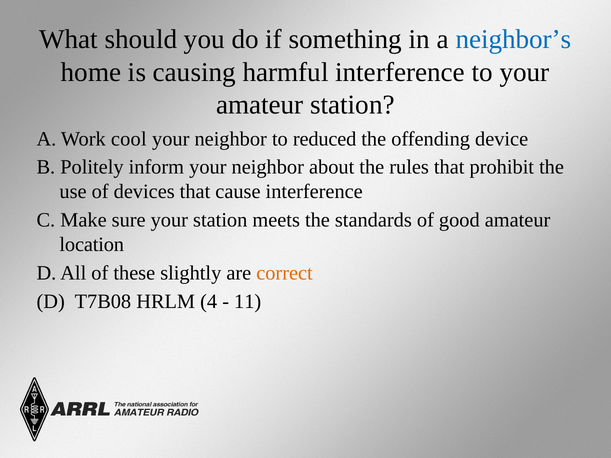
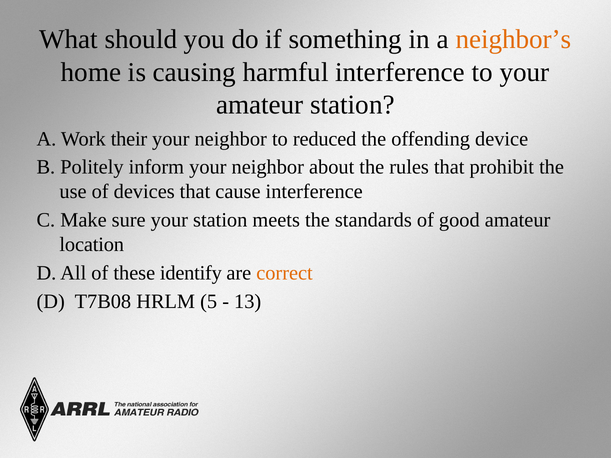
neighbor’s colour: blue -> orange
cool: cool -> their
slightly: slightly -> identify
4: 4 -> 5
11: 11 -> 13
